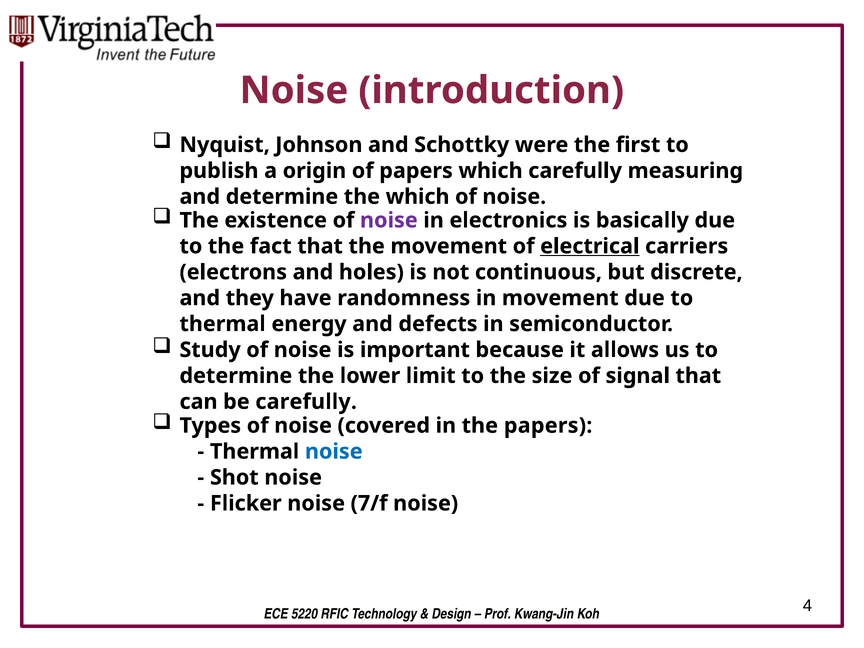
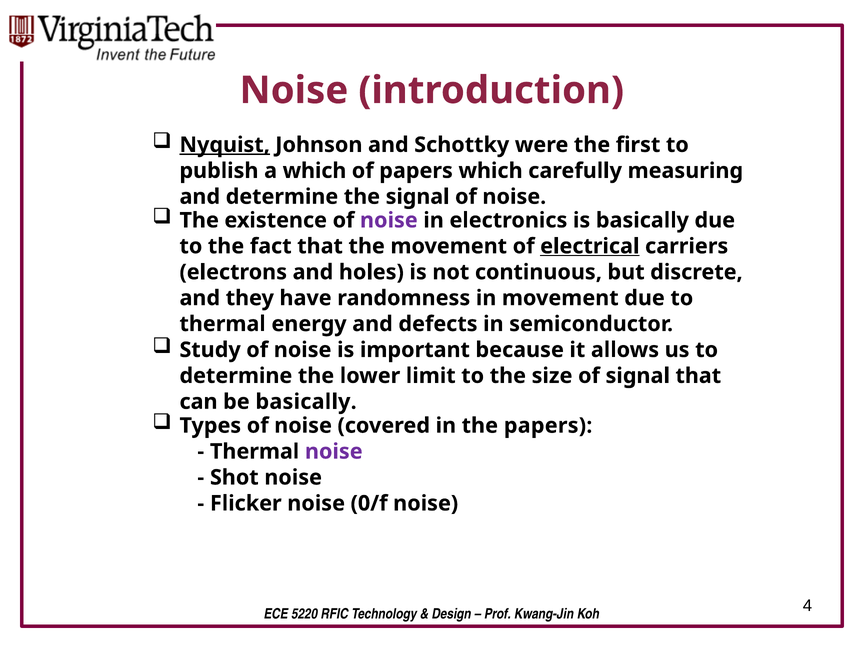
Nyquist underline: none -> present
a origin: origin -> which
the which: which -> signal
be carefully: carefully -> basically
noise at (334, 452) colour: blue -> purple
7/f: 7/f -> 0/f
